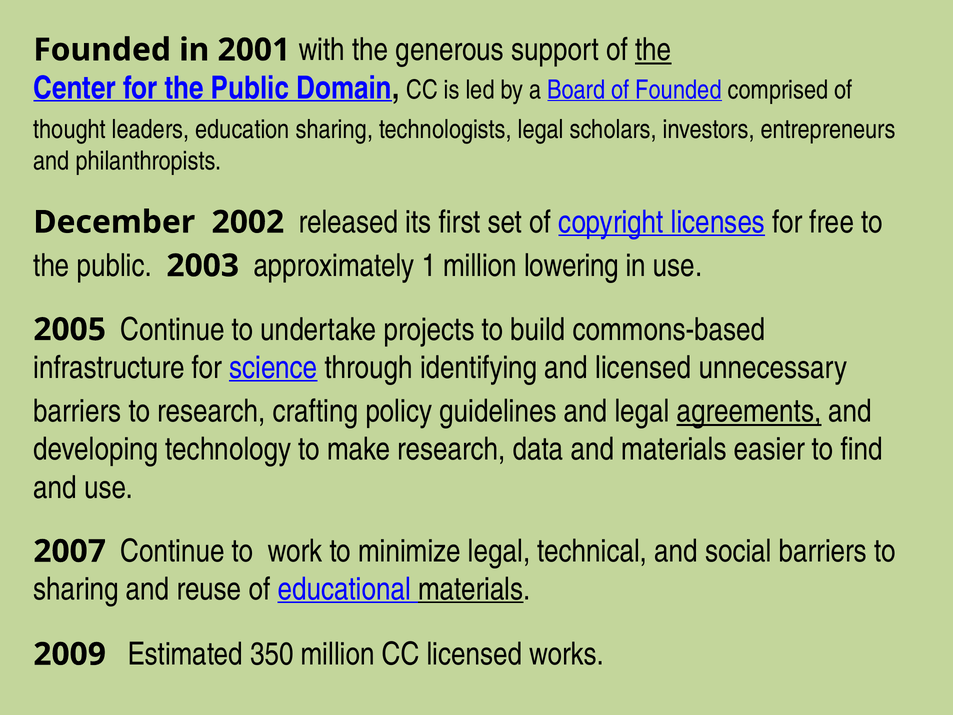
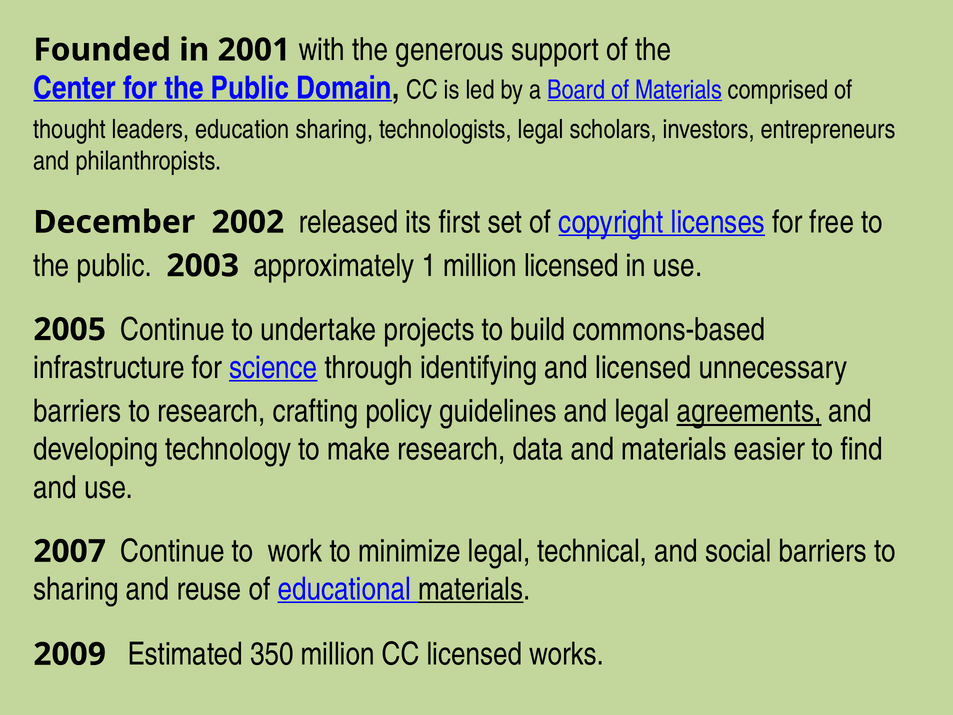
the at (653, 50) underline: present -> none
of Founded: Founded -> Materials
million lowering: lowering -> licensed
